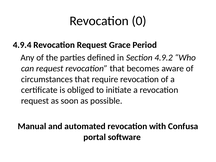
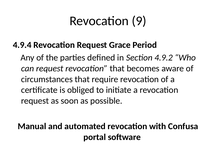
0: 0 -> 9
